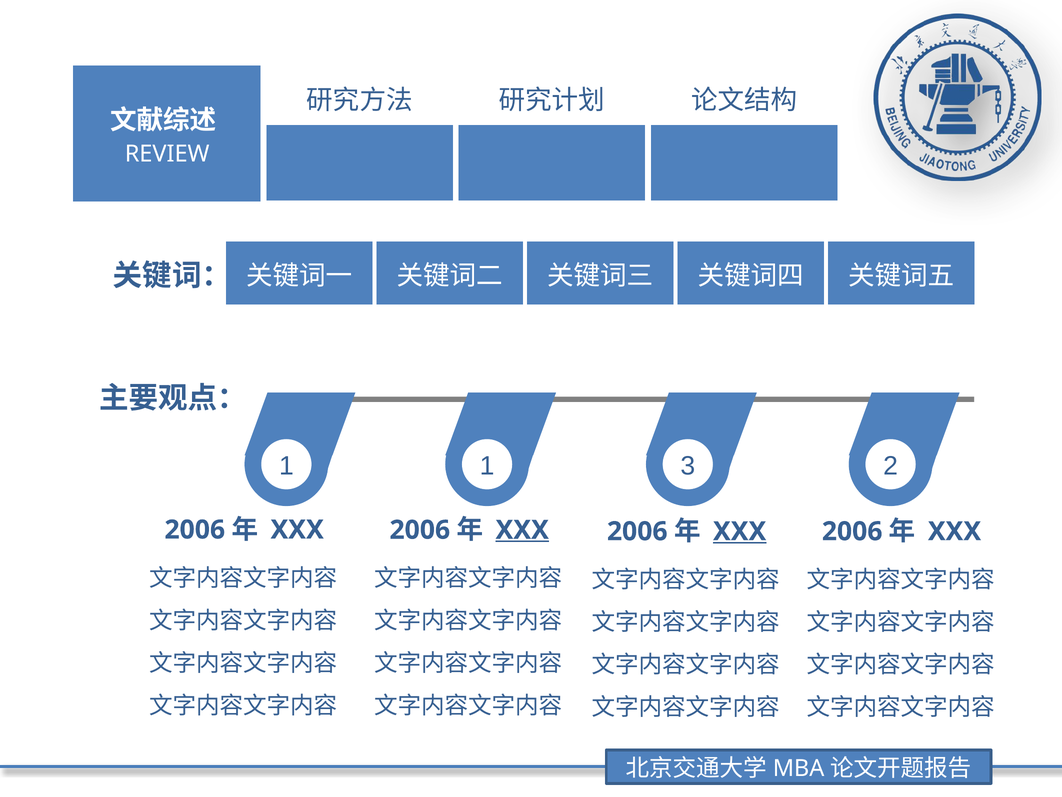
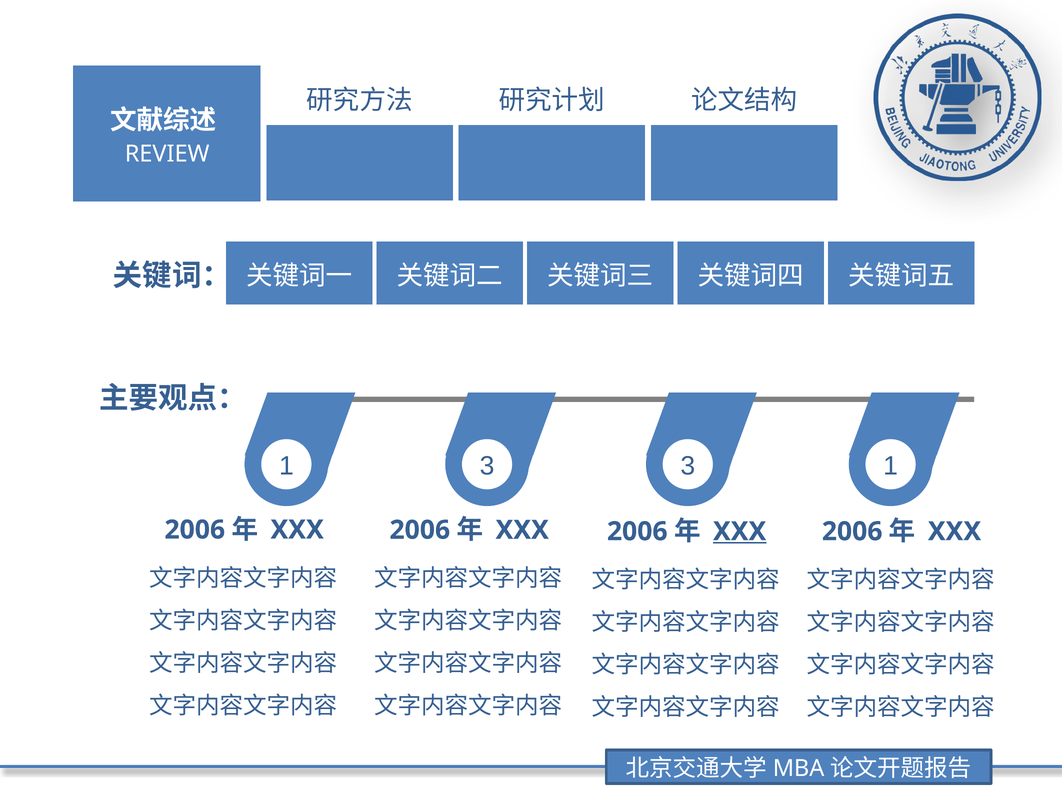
1 1: 1 -> 3
3 2: 2 -> 1
XXX at (522, 530) underline: present -> none
